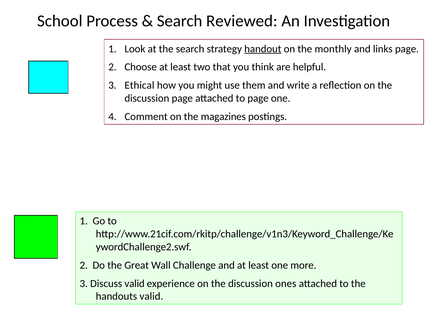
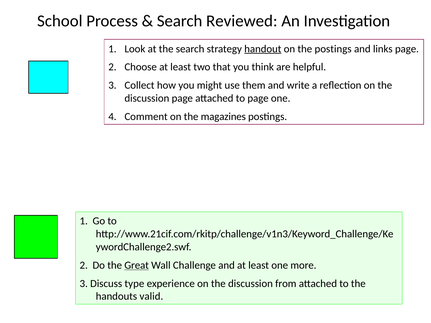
the monthly: monthly -> postings
Ethical: Ethical -> Collect
Great underline: none -> present
Discuss valid: valid -> type
ones: ones -> from
